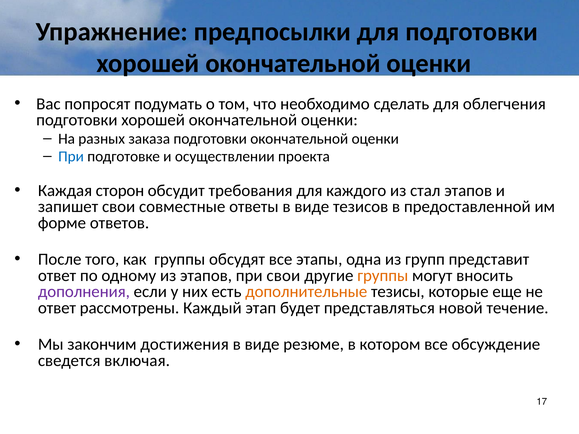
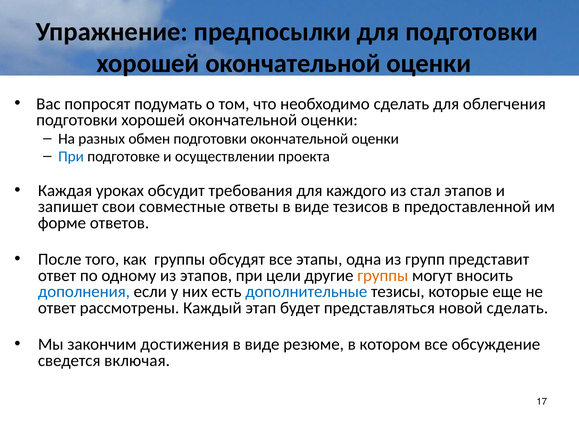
заказа: заказа -> обмен
сторон: сторон -> уроках
при свои: свои -> цели
дополнения colour: purple -> blue
дополнительные colour: orange -> blue
новой течение: течение -> сделать
